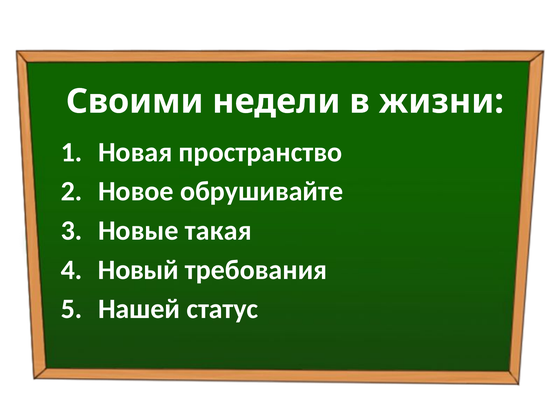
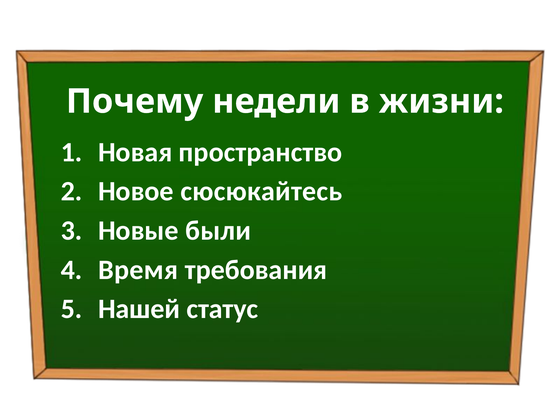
Своими: Своими -> Почему
обрушивайте: обрушивайте -> сюсюкайтесь
такая: такая -> были
Новый: Новый -> Время
